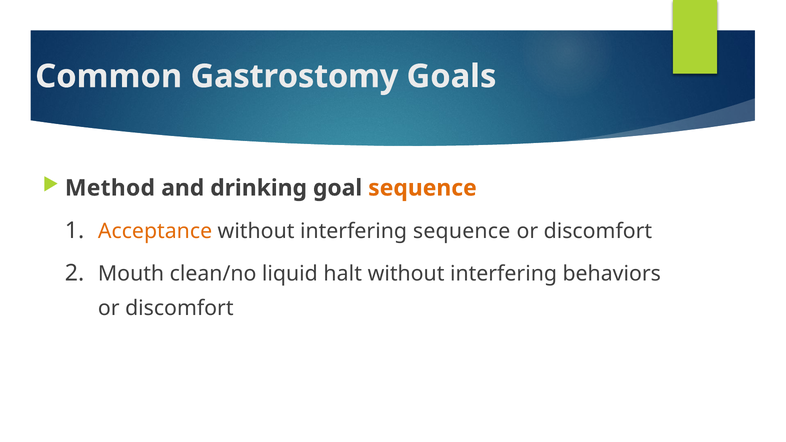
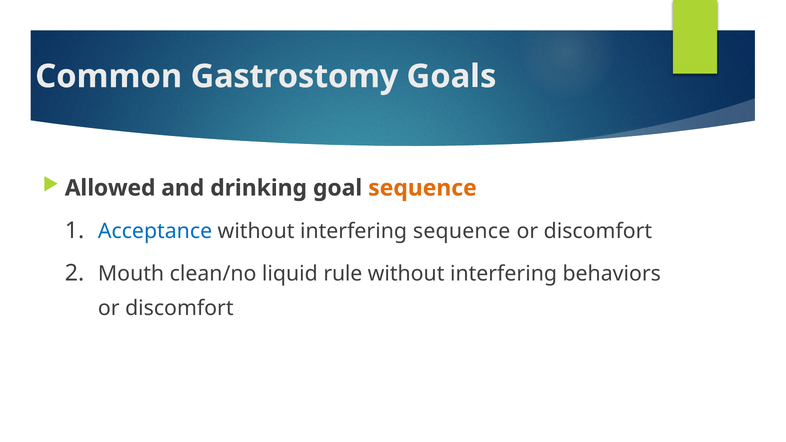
Method: Method -> Allowed
Acceptance colour: orange -> blue
halt: halt -> rule
